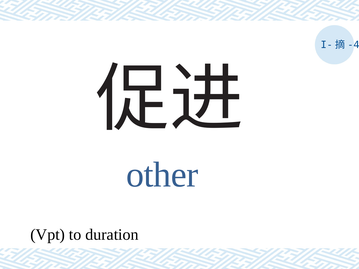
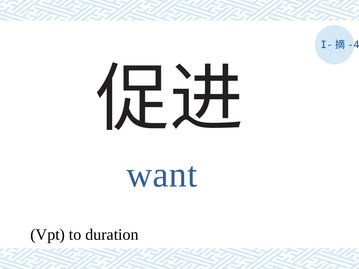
other: other -> want
